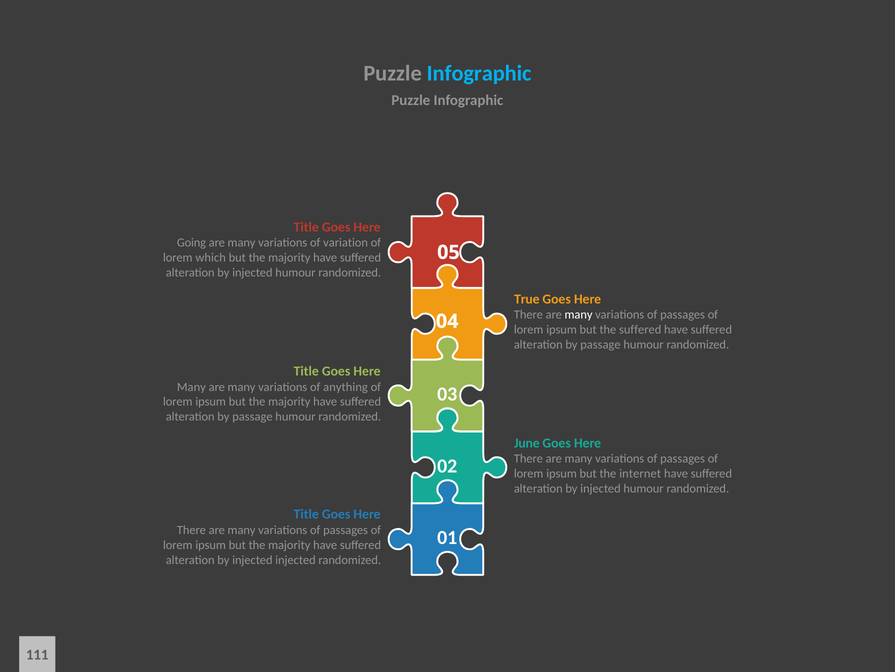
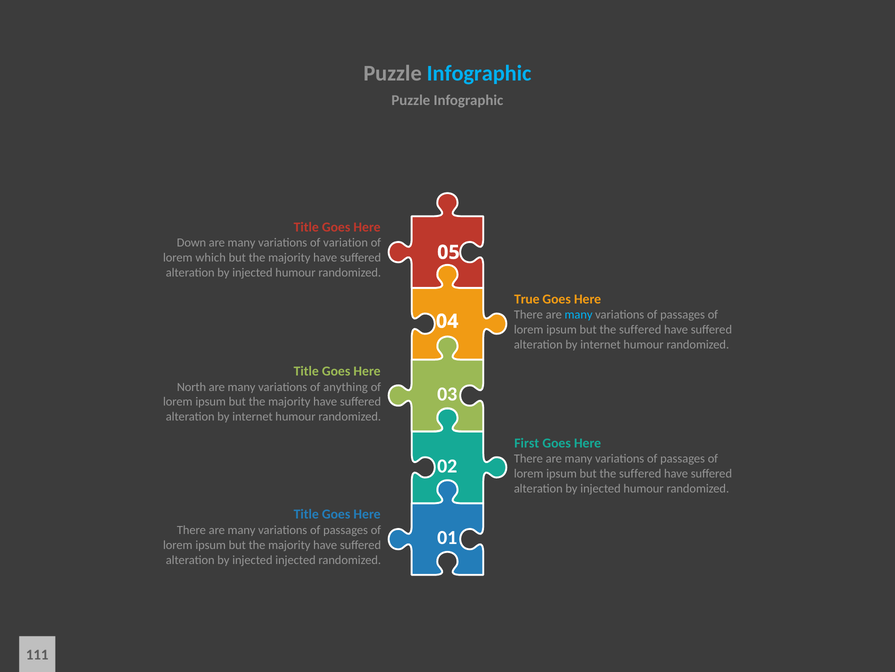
Going: Going -> Down
many at (579, 315) colour: white -> light blue
passage at (600, 344): passage -> internet
Many at (191, 386): Many -> North
passage at (252, 416): passage -> internet
June: June -> First
internet at (640, 473): internet -> suffered
